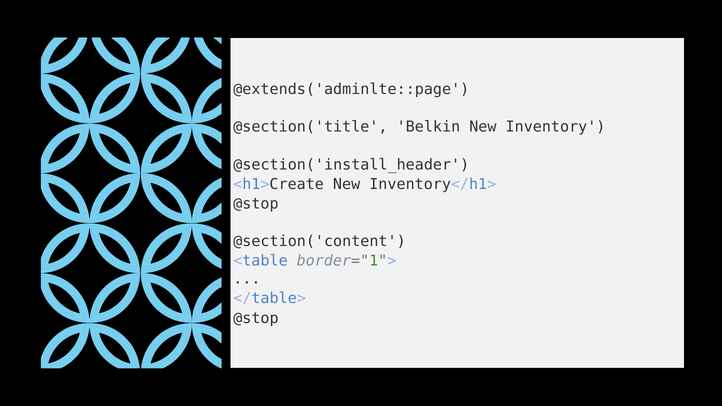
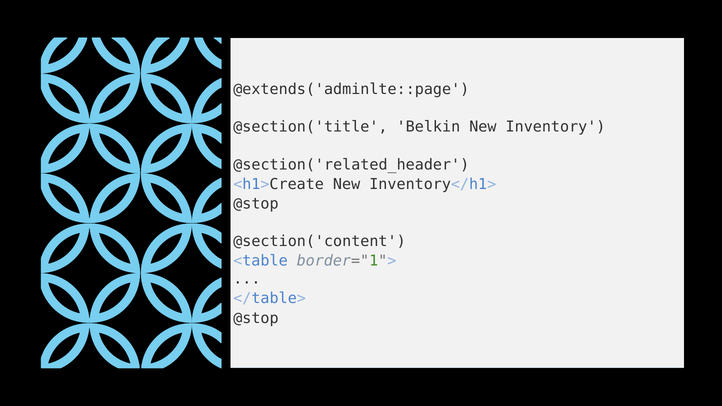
@section('install_header: @section('install_header -> @section('related_header
